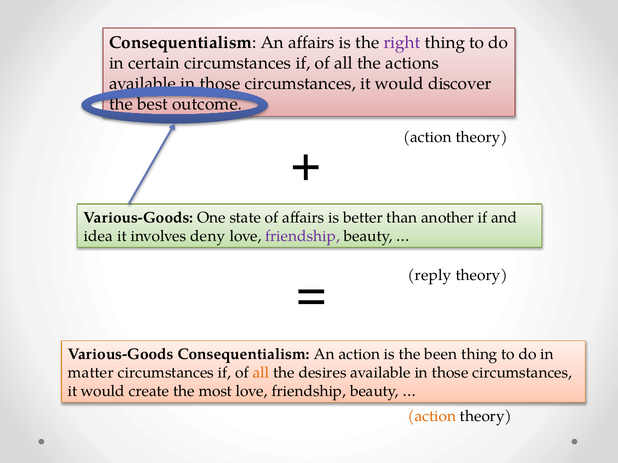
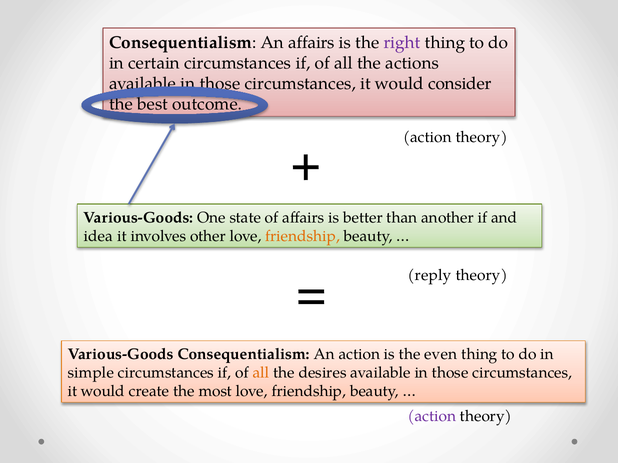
discover: discover -> consider
deny: deny -> other
friendship at (303, 236) colour: purple -> orange
been: been -> even
matter: matter -> simple
action at (432, 417) colour: orange -> purple
